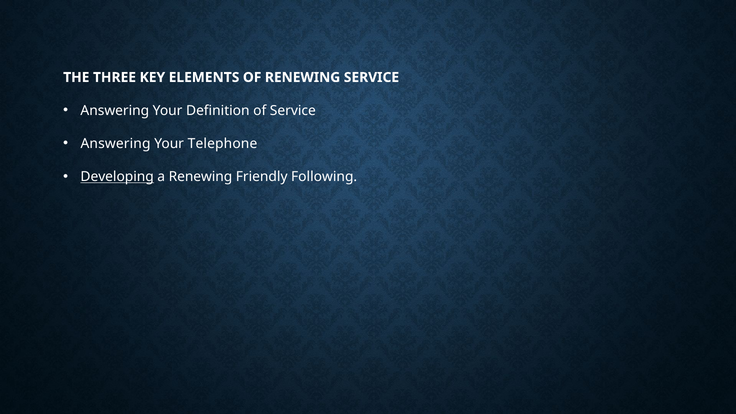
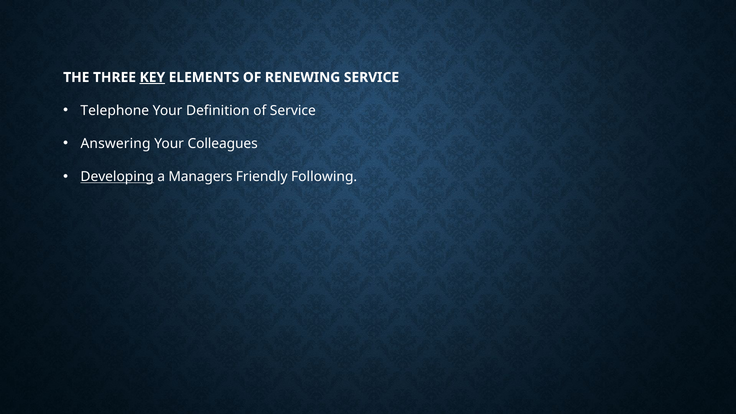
KEY underline: none -> present
Answering at (115, 111): Answering -> Telephone
Telephone: Telephone -> Colleagues
a Renewing: Renewing -> Managers
